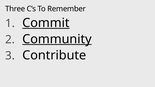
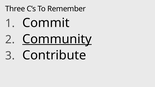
Commit underline: present -> none
